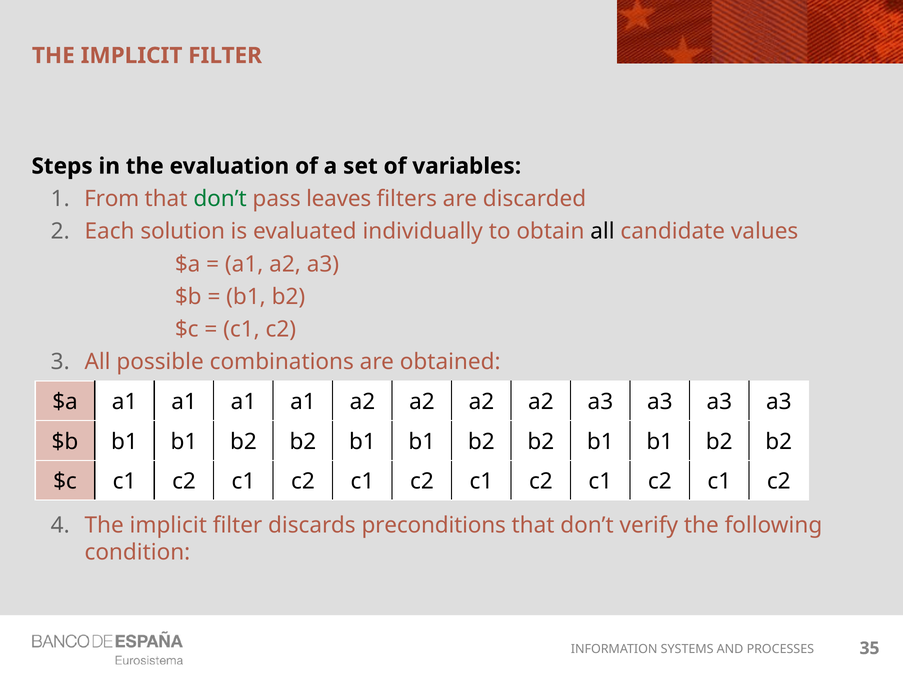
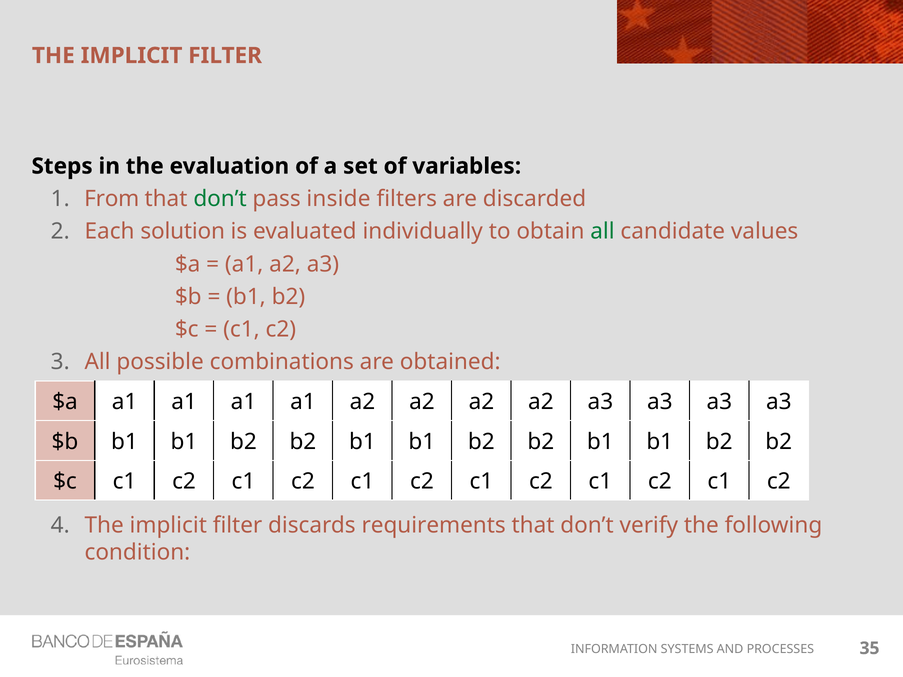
leaves: leaves -> inside
all at (602, 232) colour: black -> green
preconditions: preconditions -> requirements
